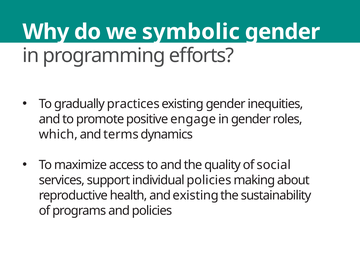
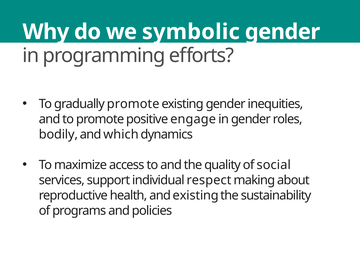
gradually practices: practices -> promote
which: which -> bodily
terms: terms -> which
individual policies: policies -> respect
